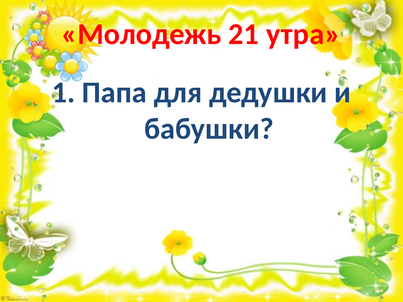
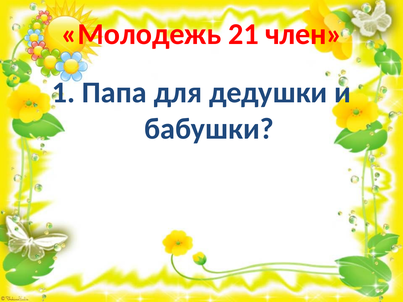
утра: утра -> член
